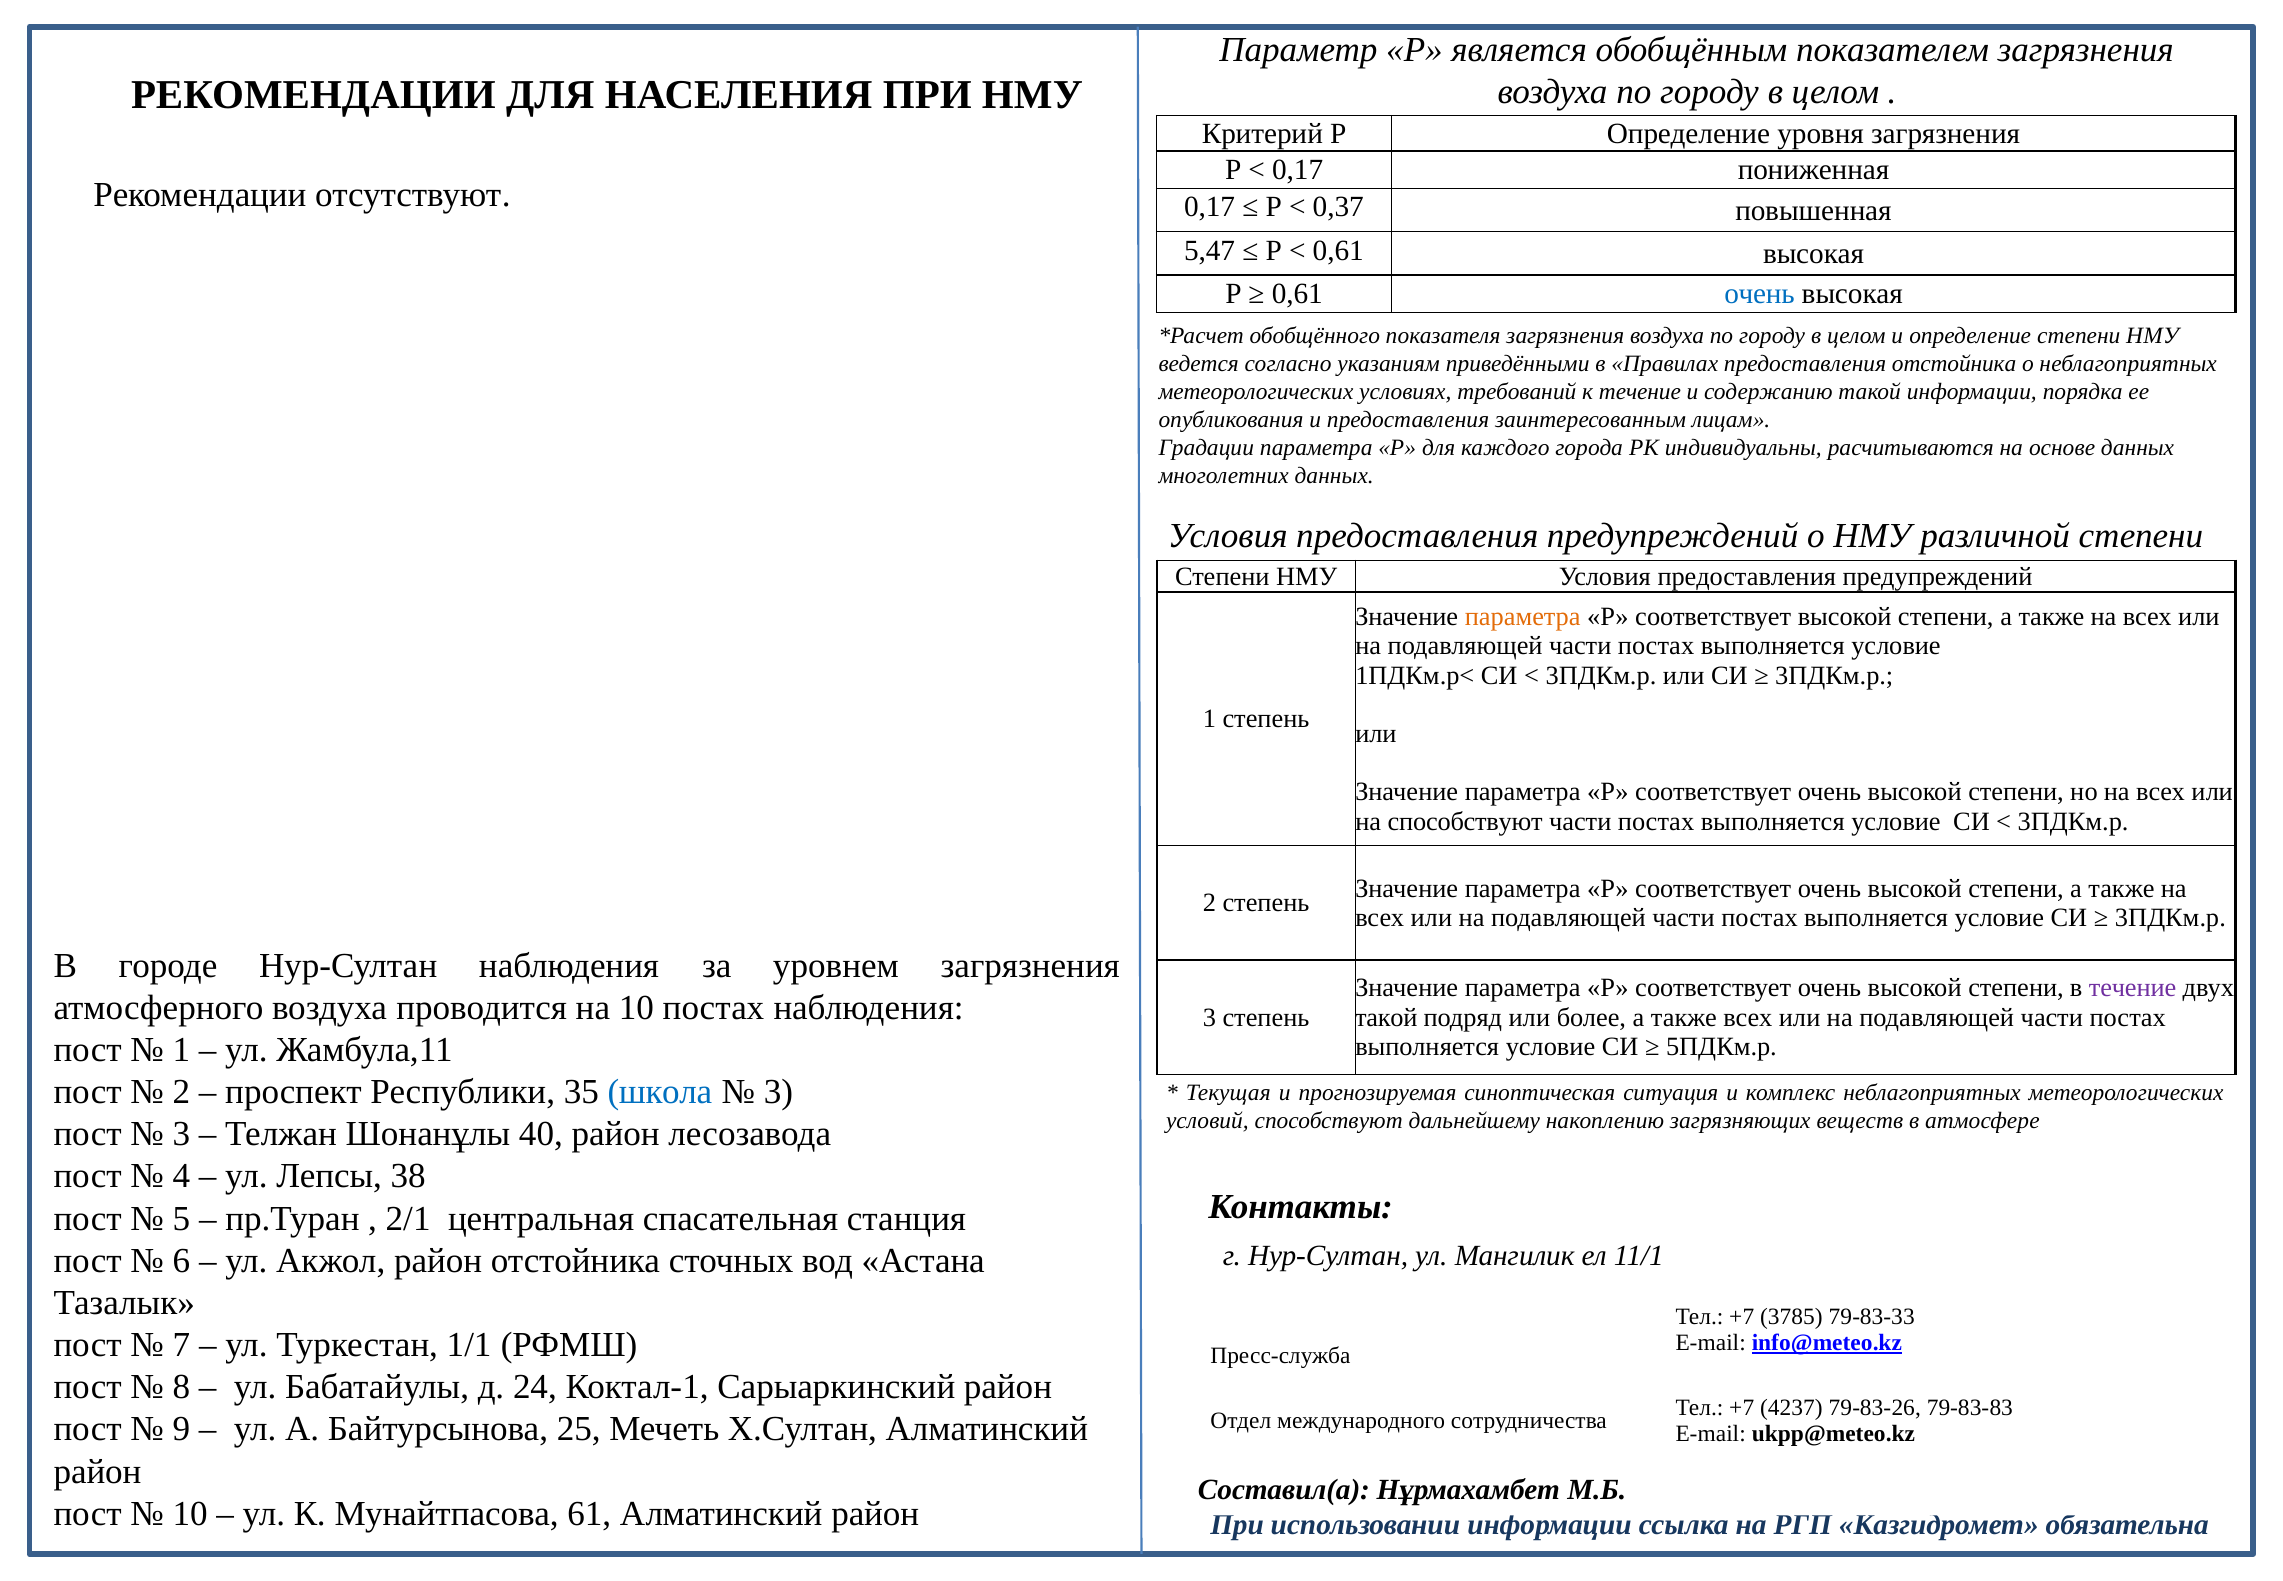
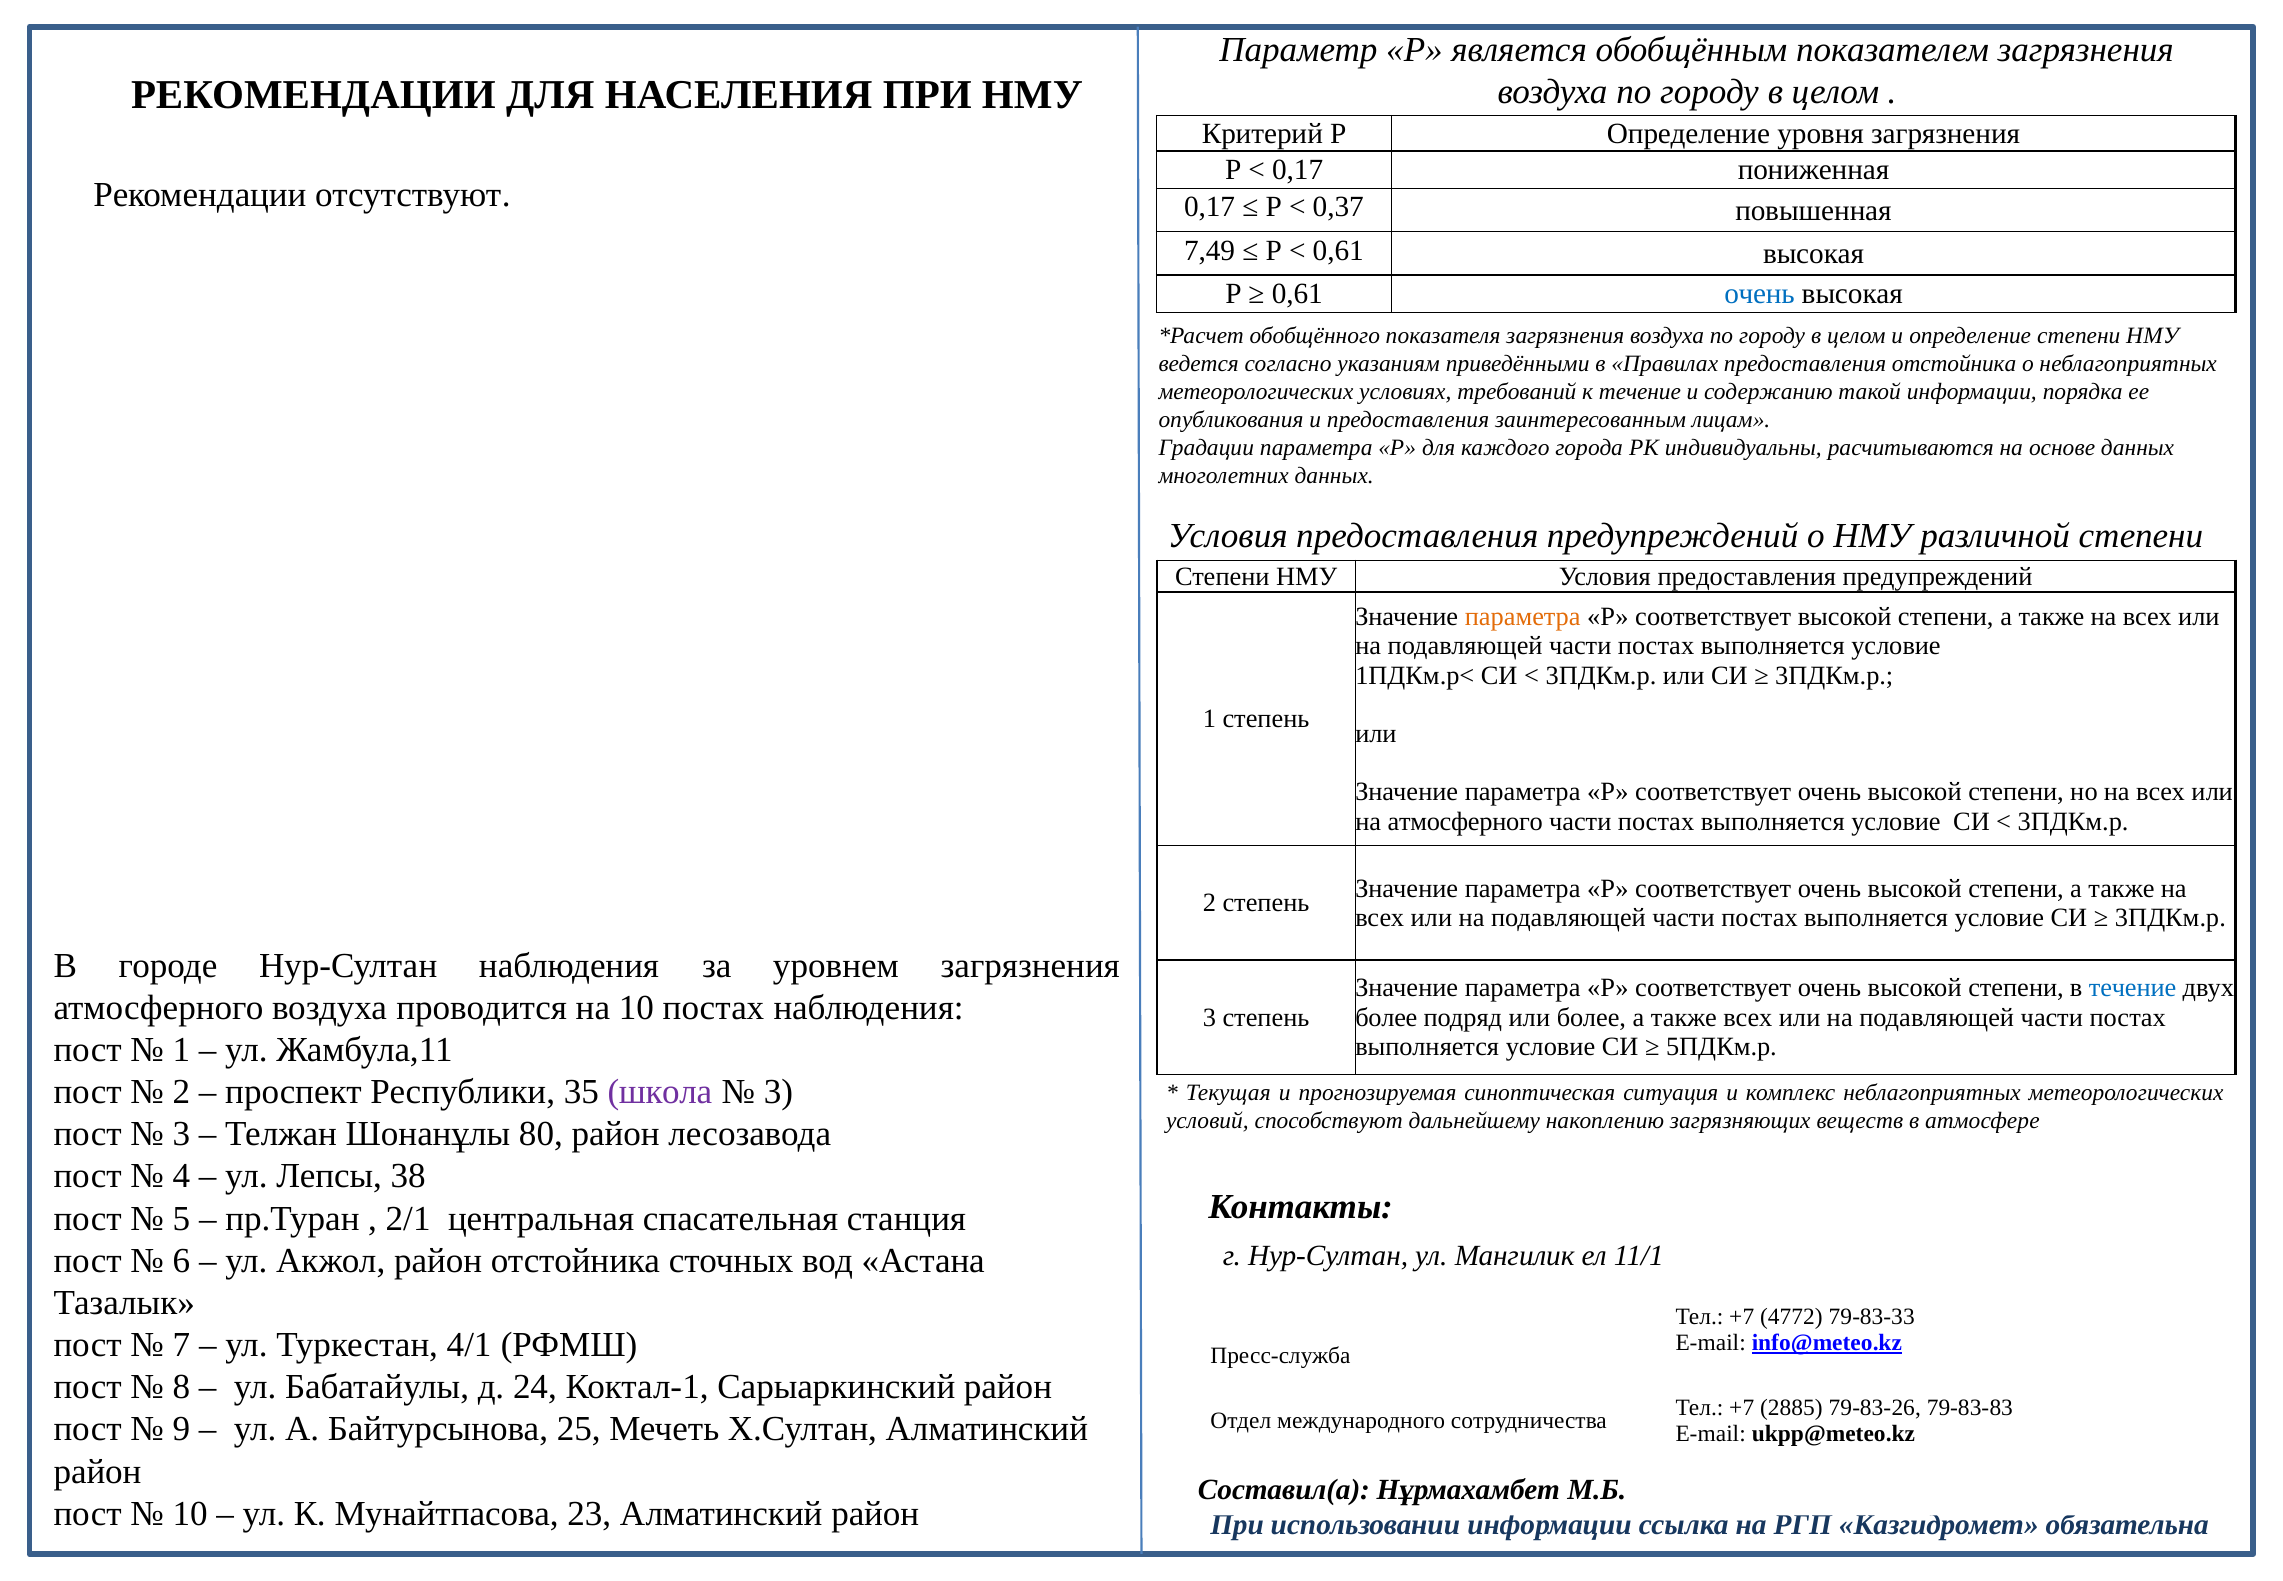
5,47: 5,47 -> 7,49
на способствуют: способствуют -> атмосферного
течение at (2133, 988) colour: purple -> blue
такой at (1386, 1017): такой -> более
школа colour: blue -> purple
40: 40 -> 80
3785: 3785 -> 4772
1/1: 1/1 -> 4/1
4237: 4237 -> 2885
61: 61 -> 23
